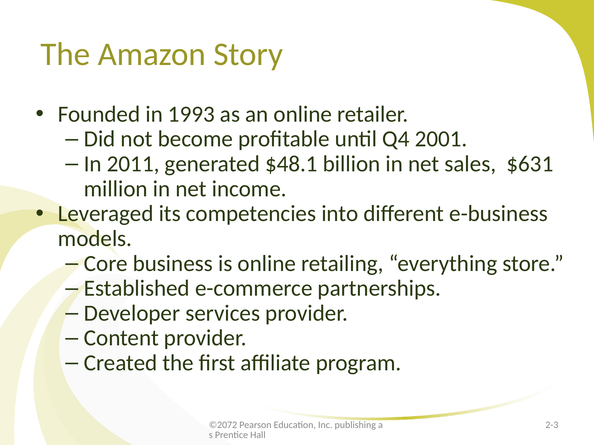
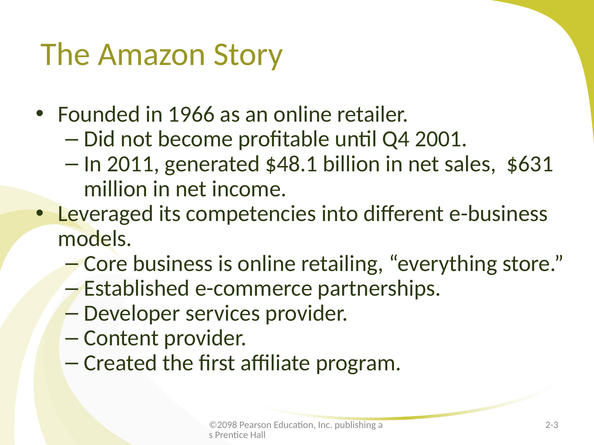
1993: 1993 -> 1966
©2072: ©2072 -> ©2098
